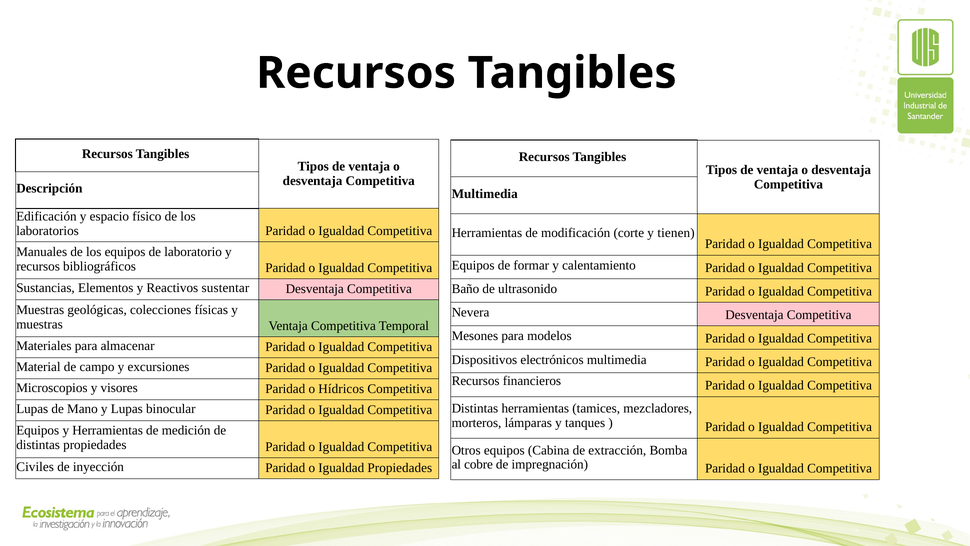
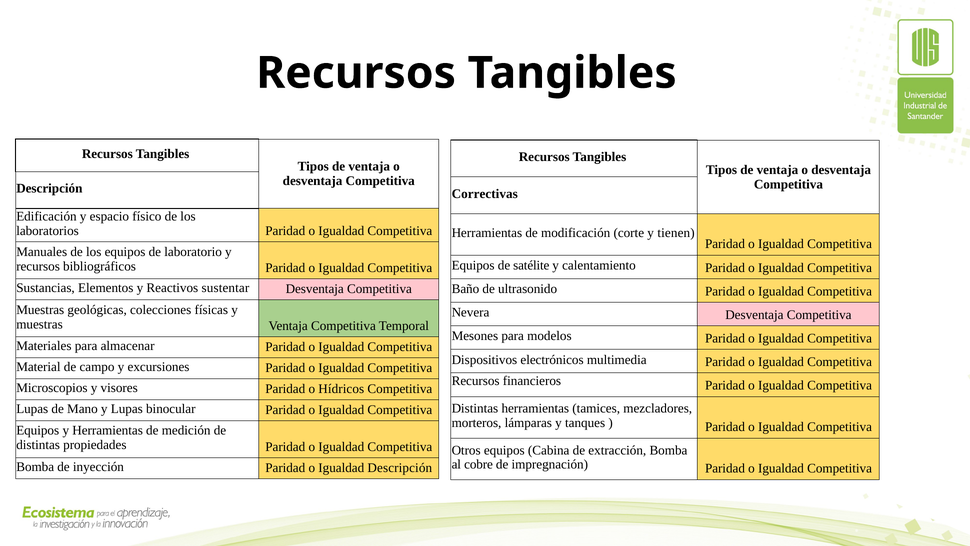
Multimedia at (485, 194): Multimedia -> Correctivas
formar: formar -> satélite
Civiles at (35, 467): Civiles -> Bomba
Igualdad Propiedades: Propiedades -> Descripción
